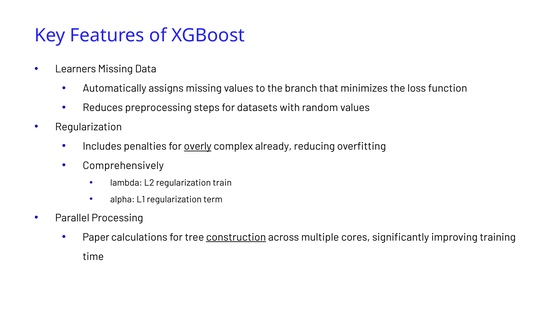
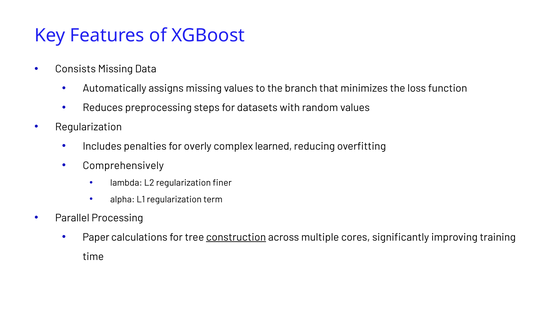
Learners: Learners -> Consists
overly underline: present -> none
already: already -> learned
train: train -> finer
